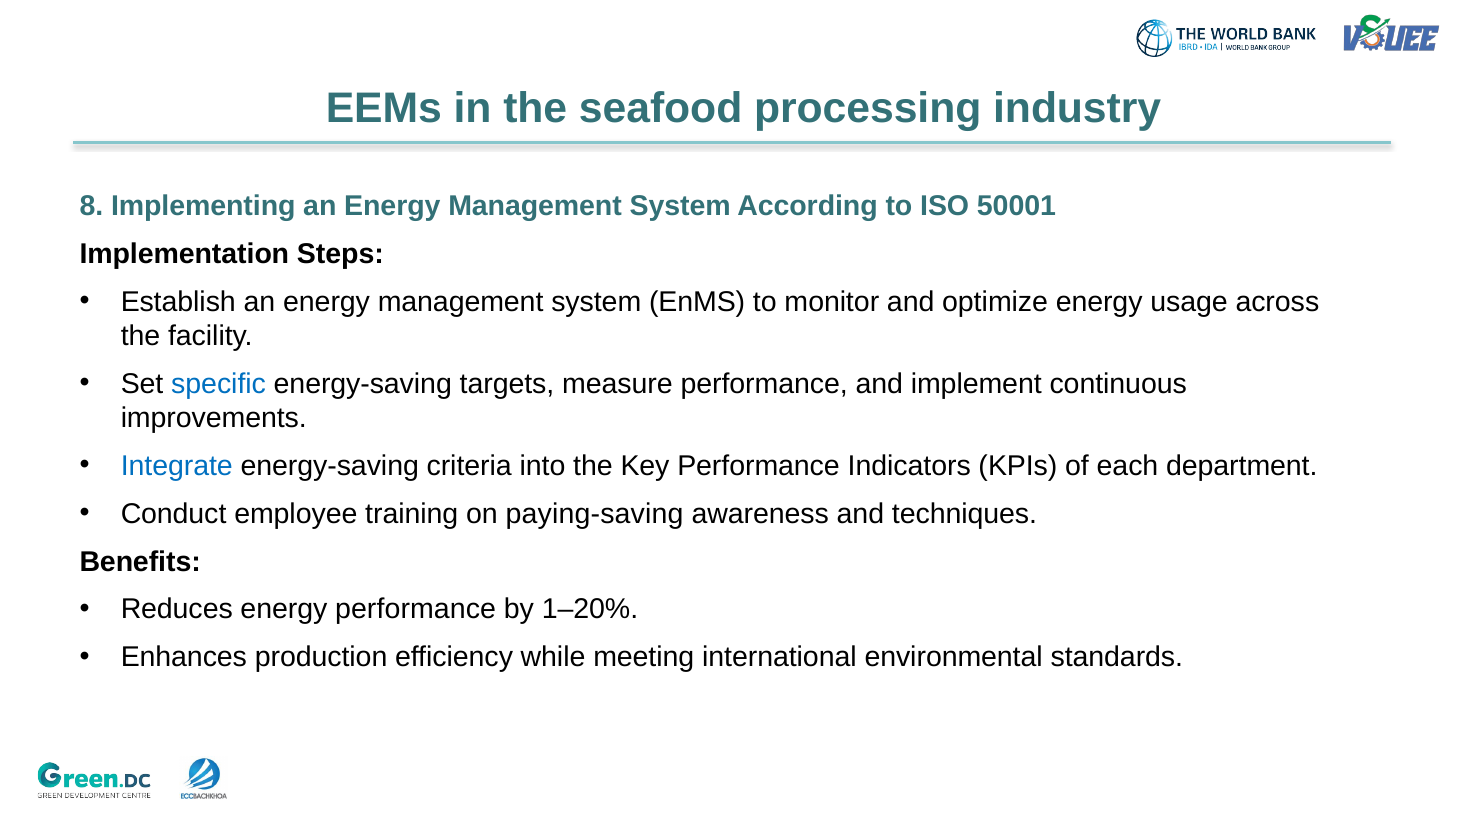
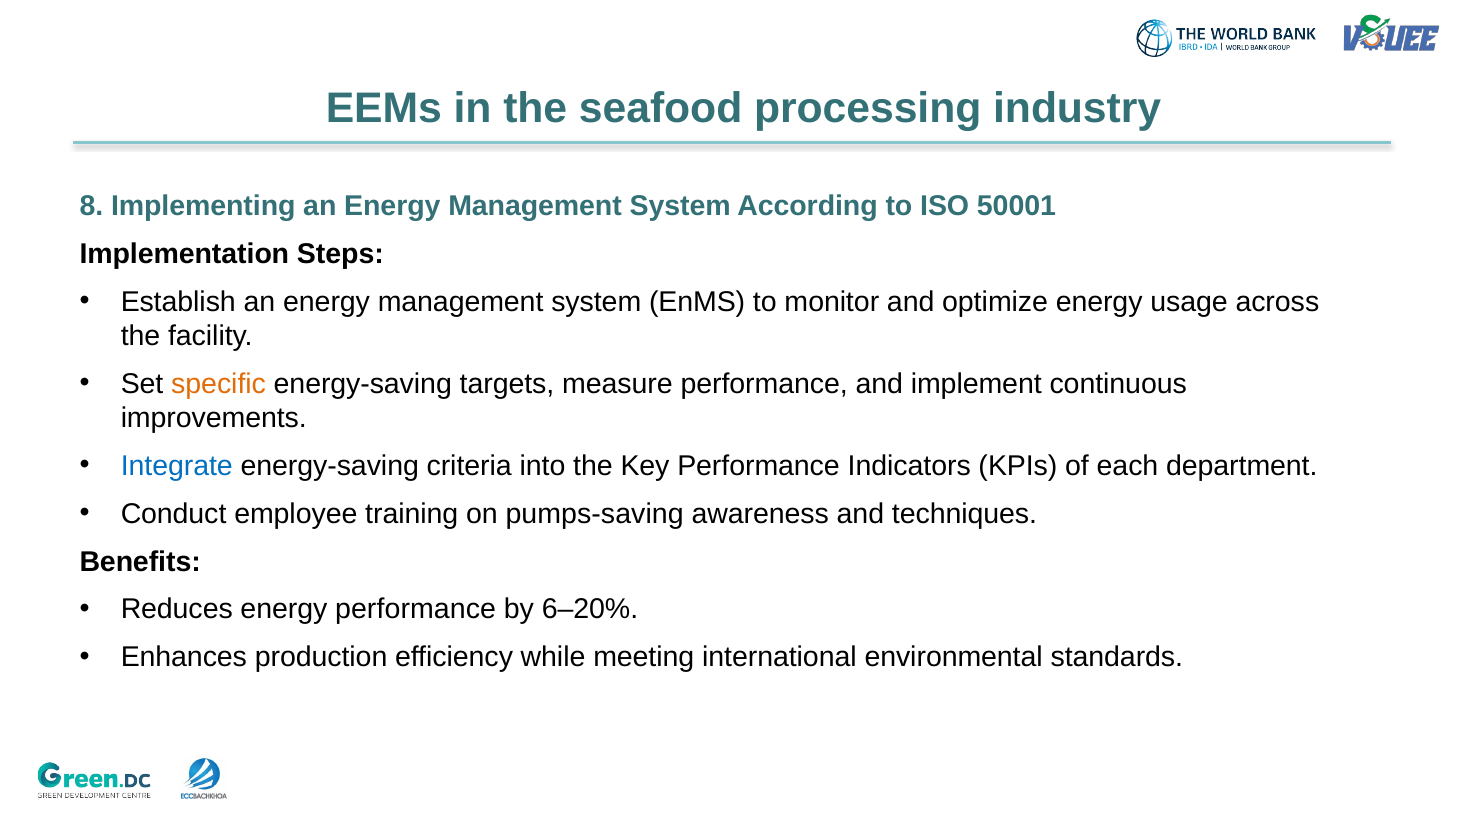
specific colour: blue -> orange
paying-saving: paying-saving -> pumps-saving
1–20%: 1–20% -> 6–20%
